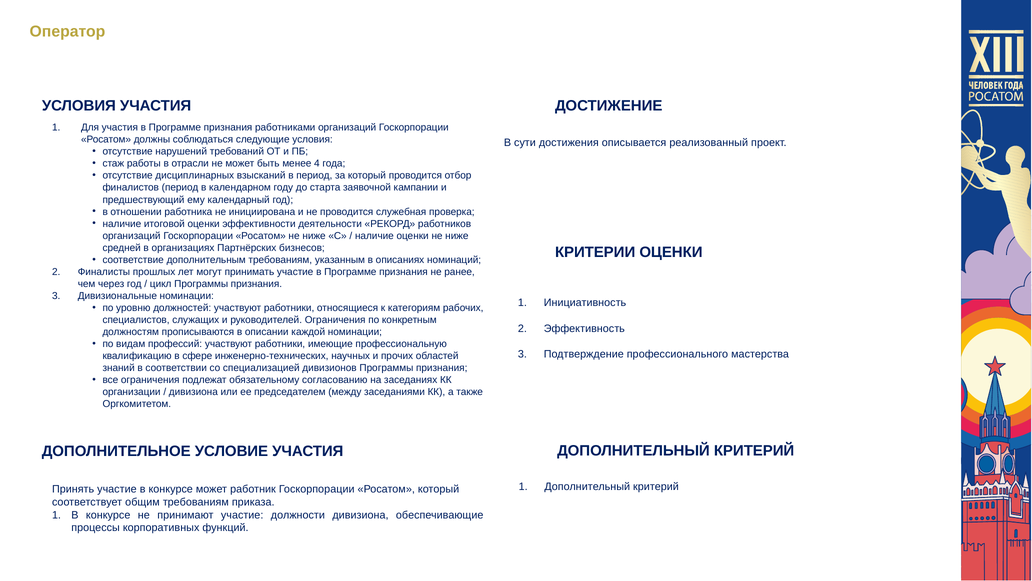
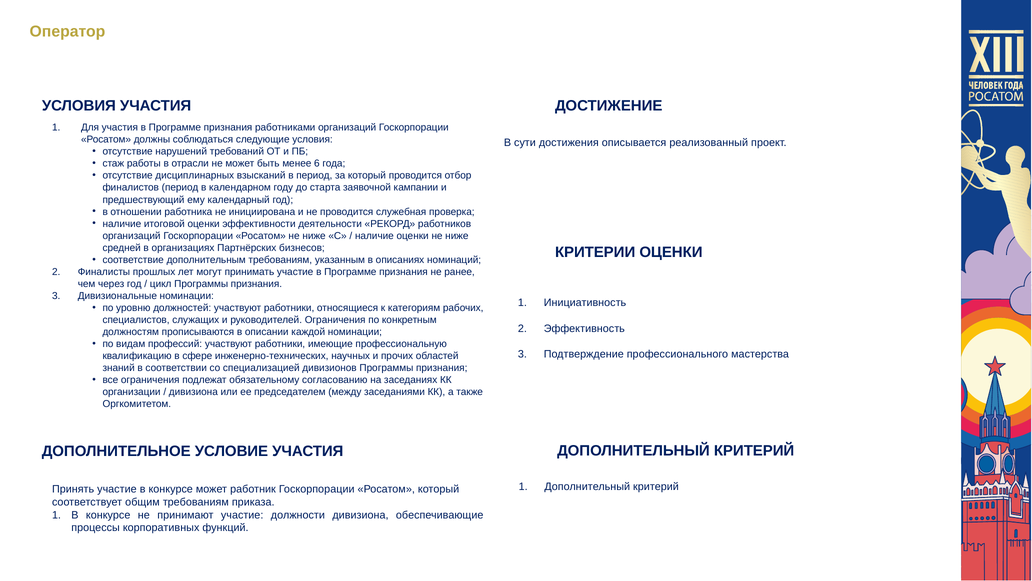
4: 4 -> 6
